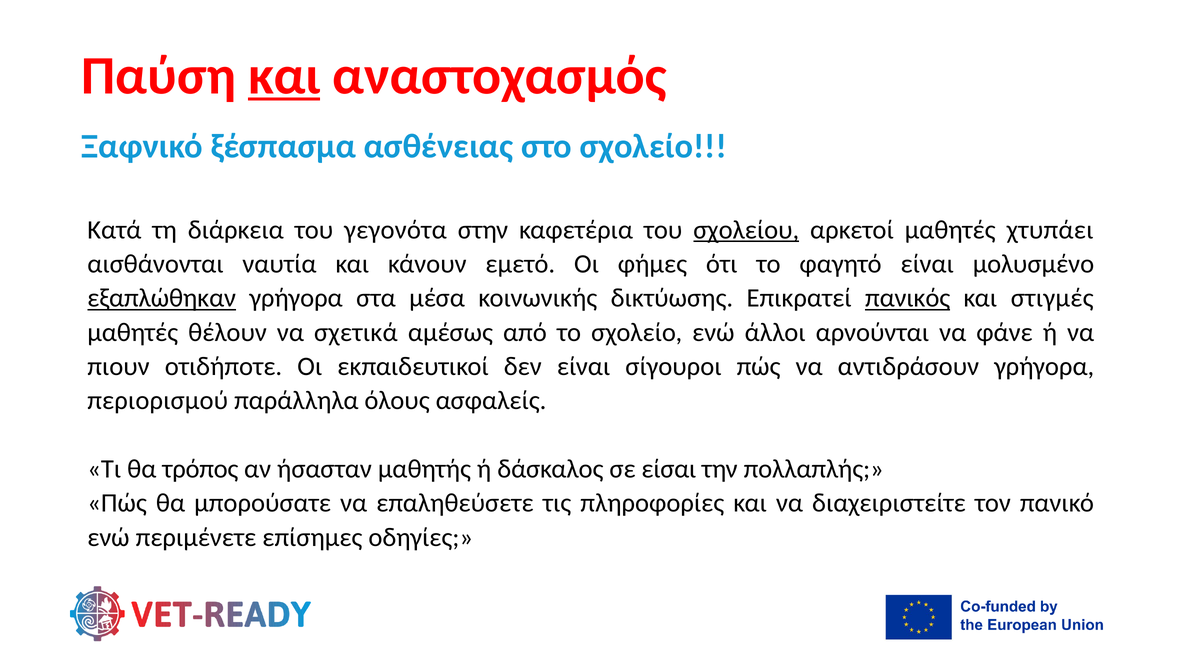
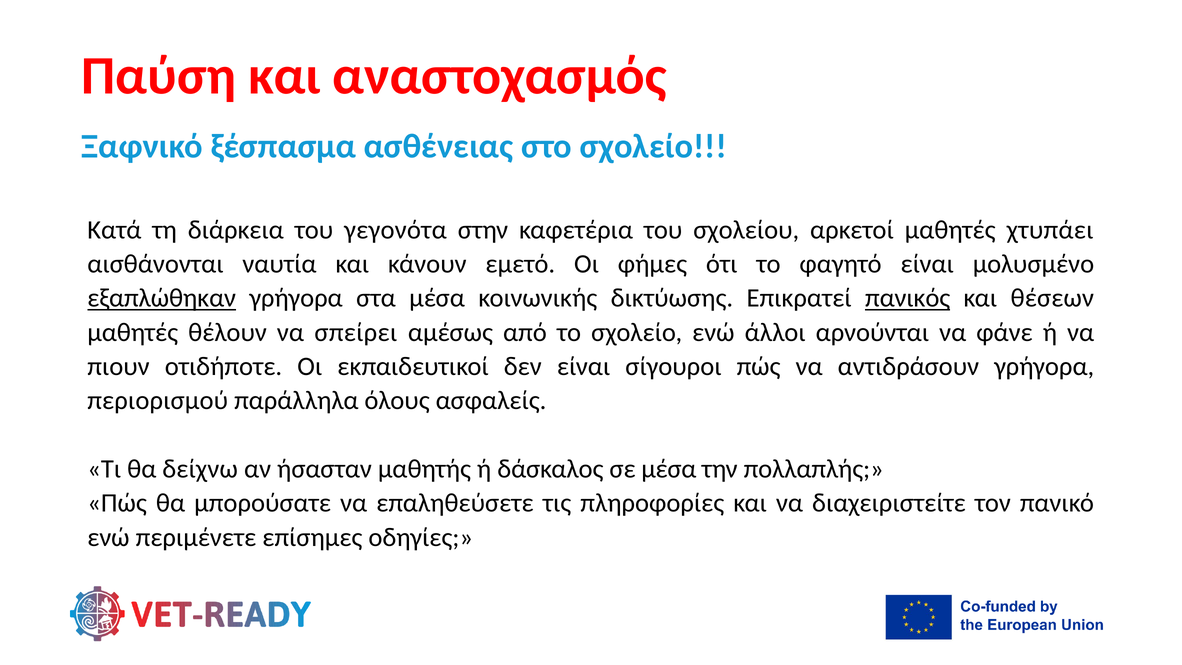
και at (284, 76) underline: present -> none
σχολείου underline: present -> none
στιγμές: στιγμές -> θέσεων
σχετικά: σχετικά -> σπείρει
τρόπος: τρόπος -> δείχνω
σε είσαι: είσαι -> μέσα
